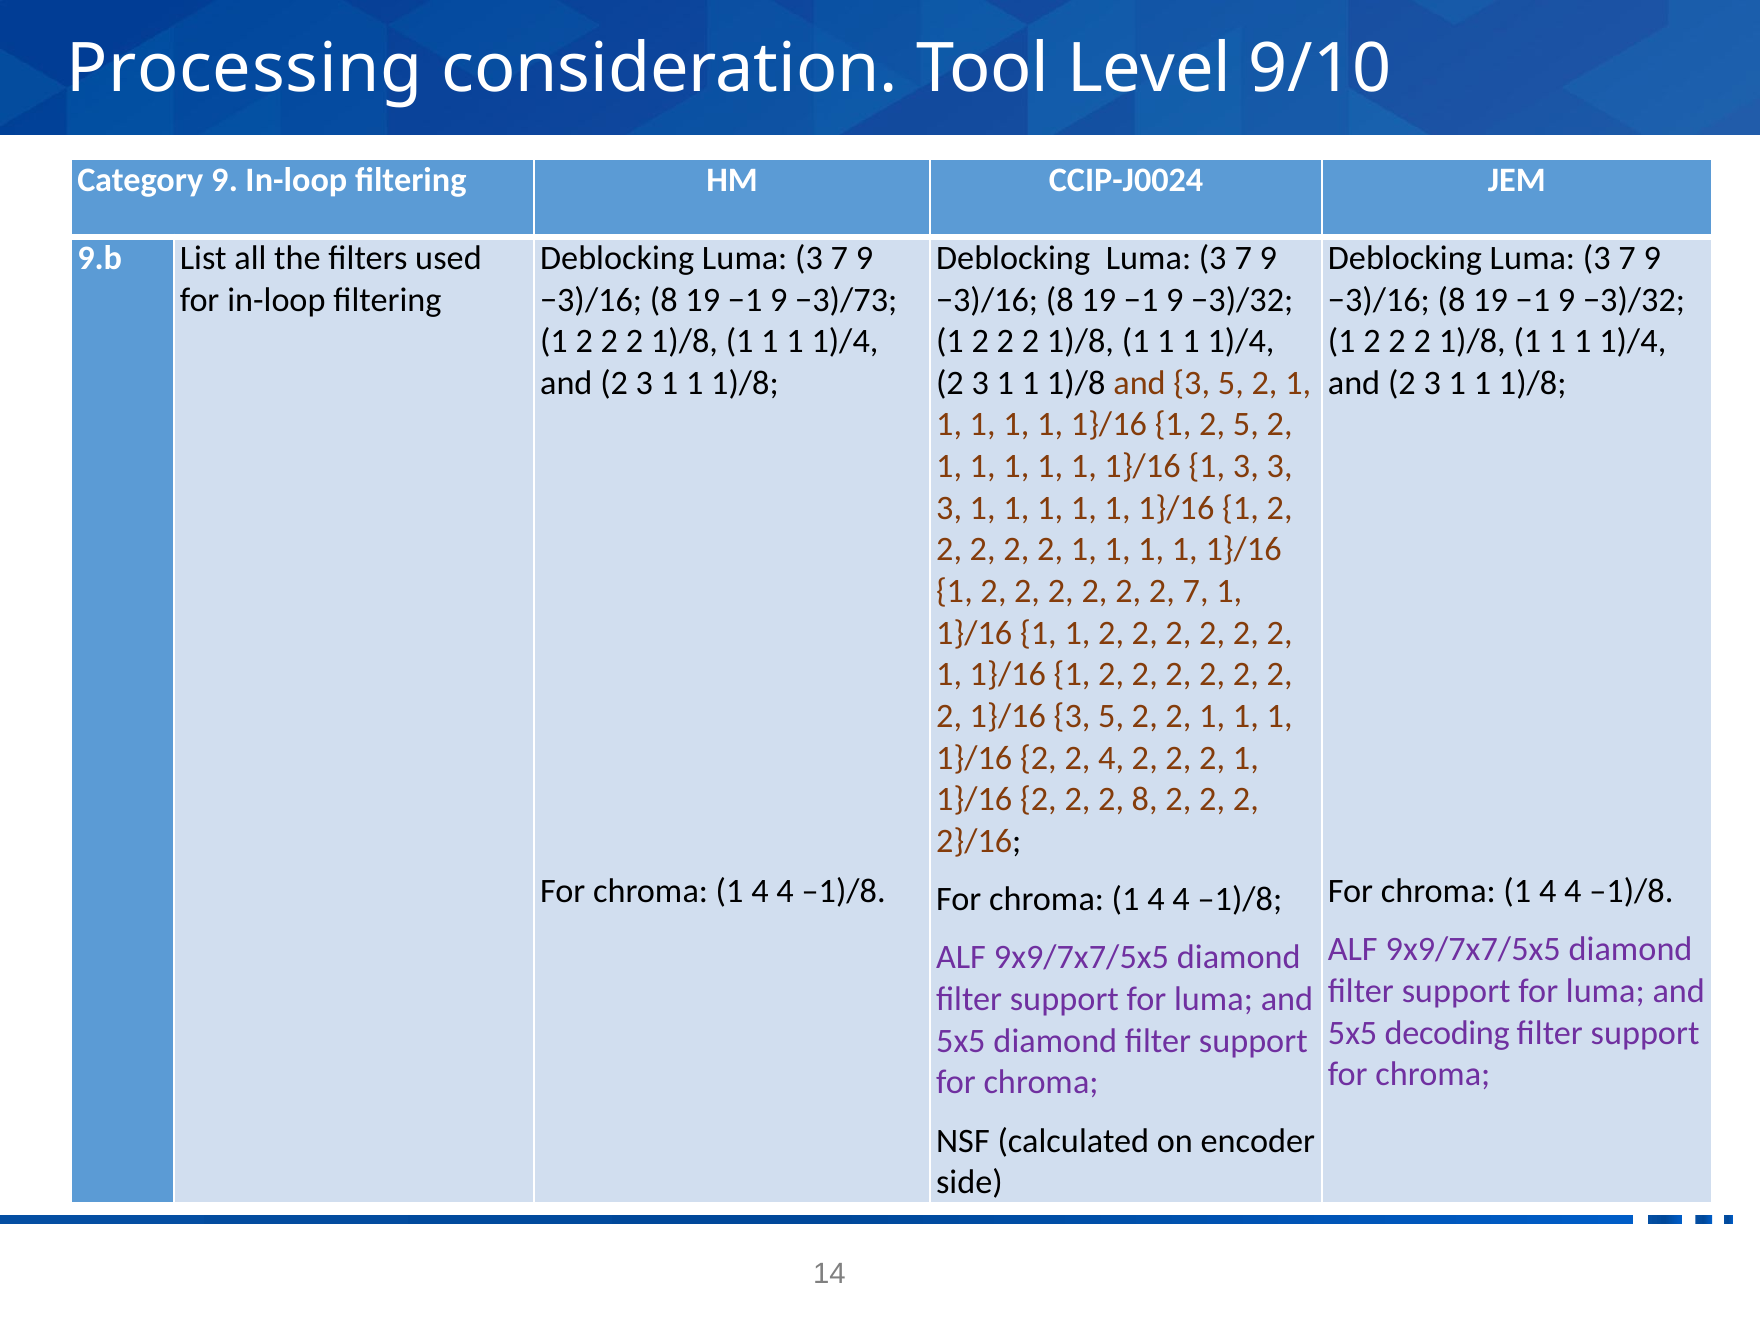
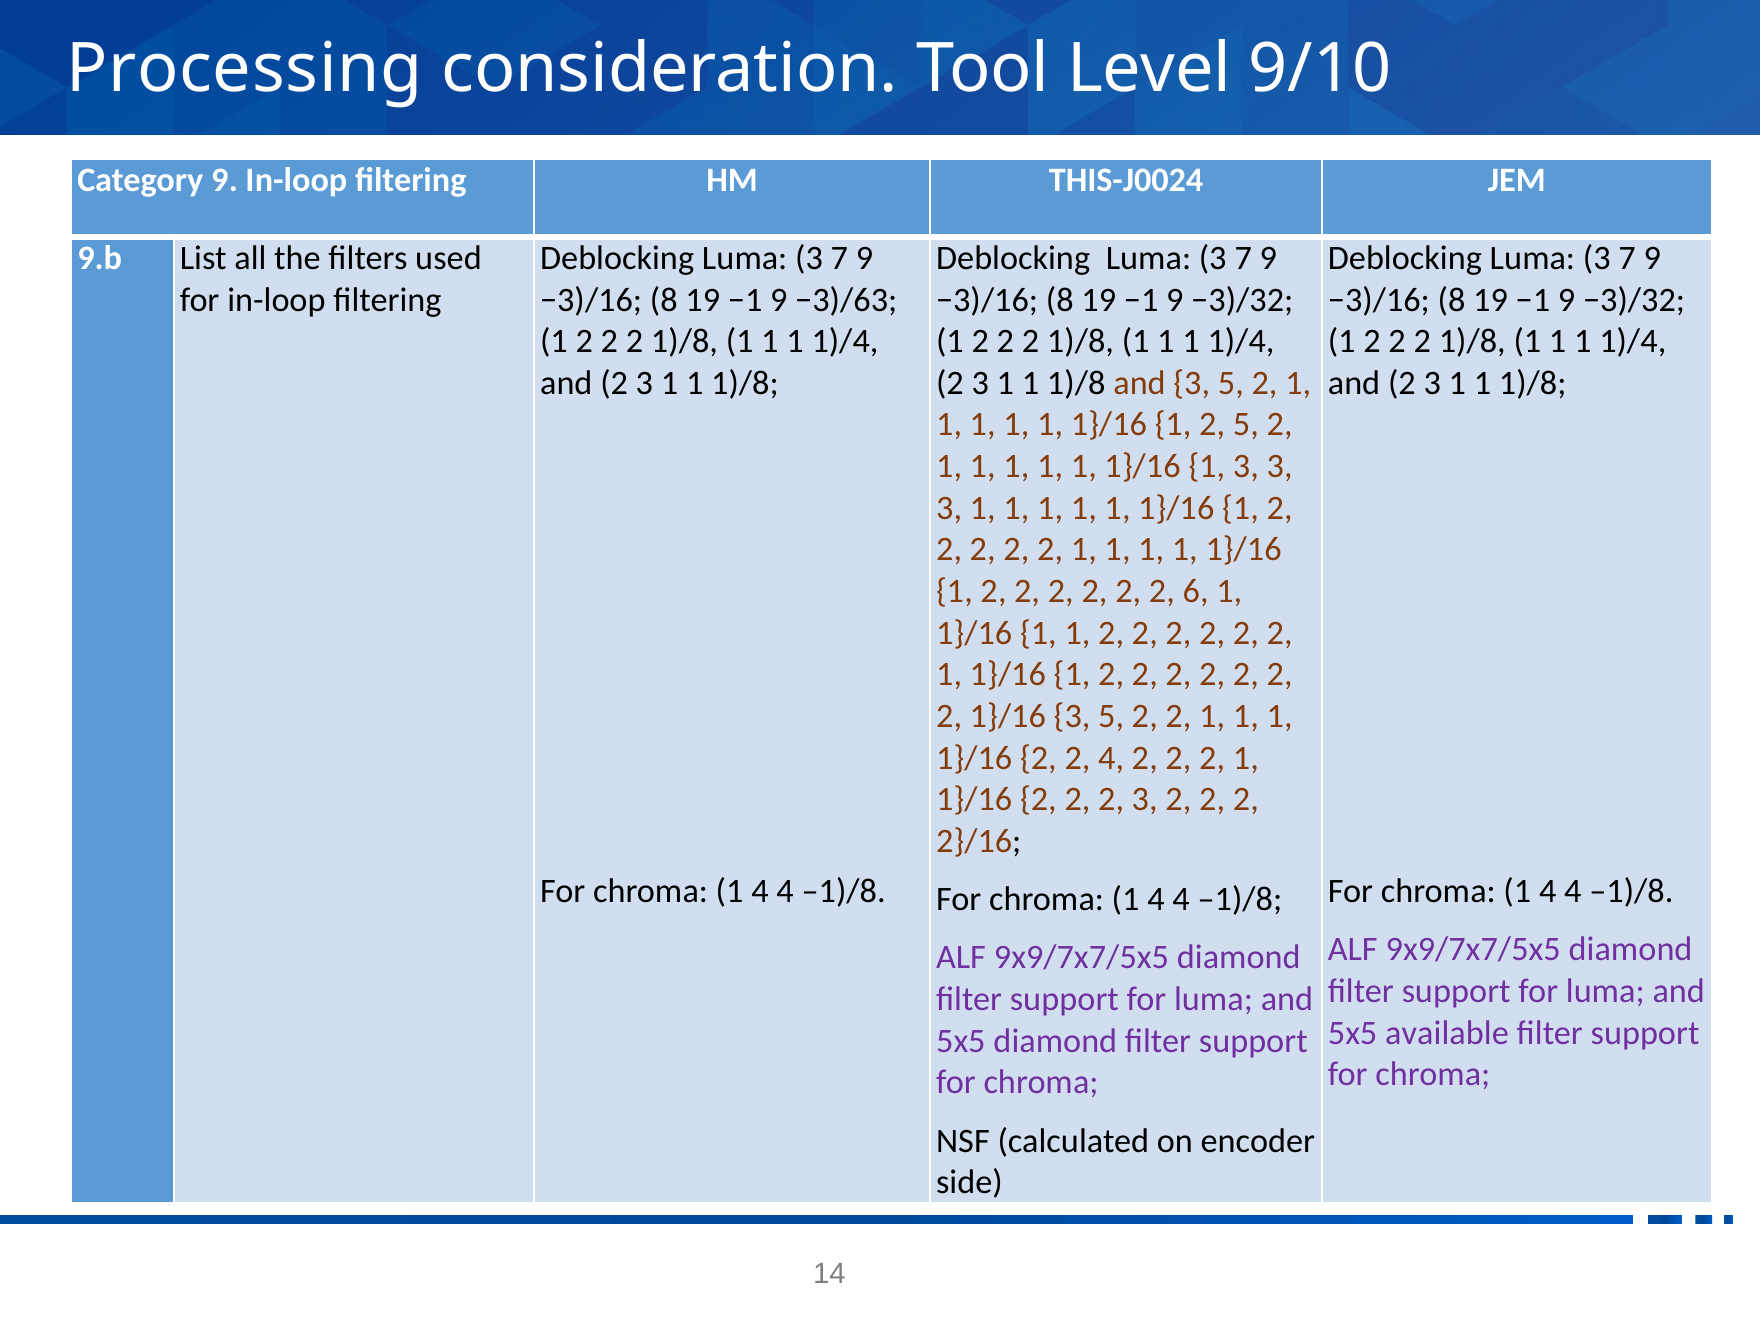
CCIP-J0024: CCIP-J0024 -> THIS-J0024
−3)/73: −3)/73 -> −3)/63
2 7: 7 -> 6
2 2 8: 8 -> 3
decoding: decoding -> available
